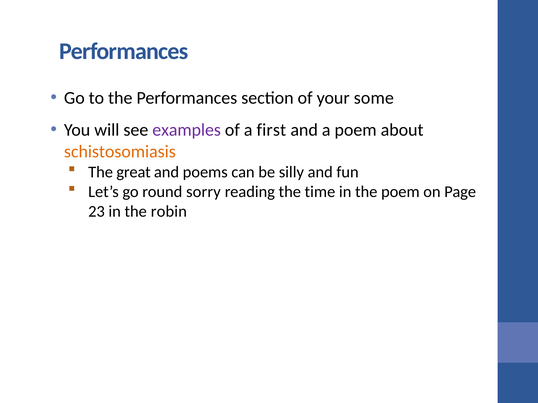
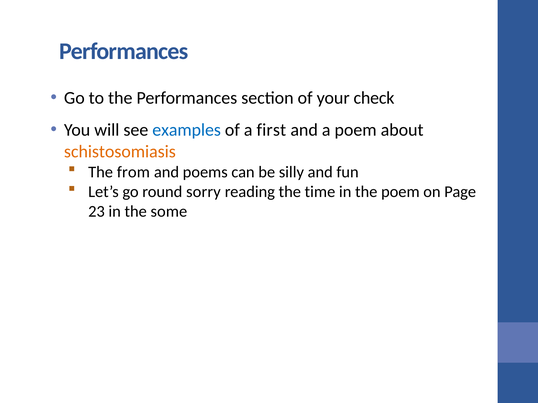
some: some -> check
examples colour: purple -> blue
great: great -> from
robin: robin -> some
